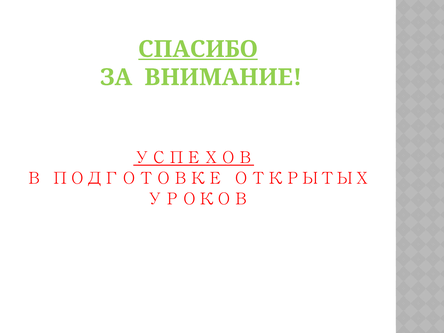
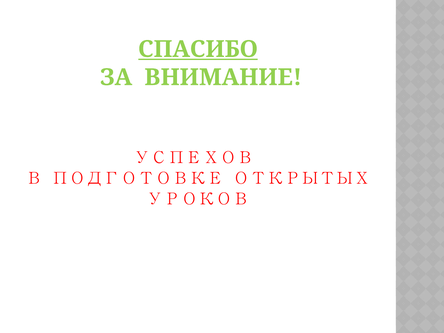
УСПЕХОВ underline: present -> none
